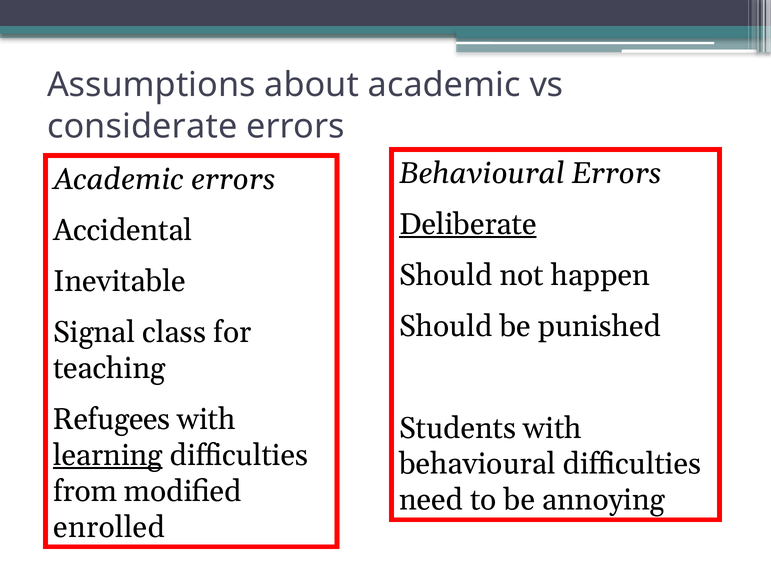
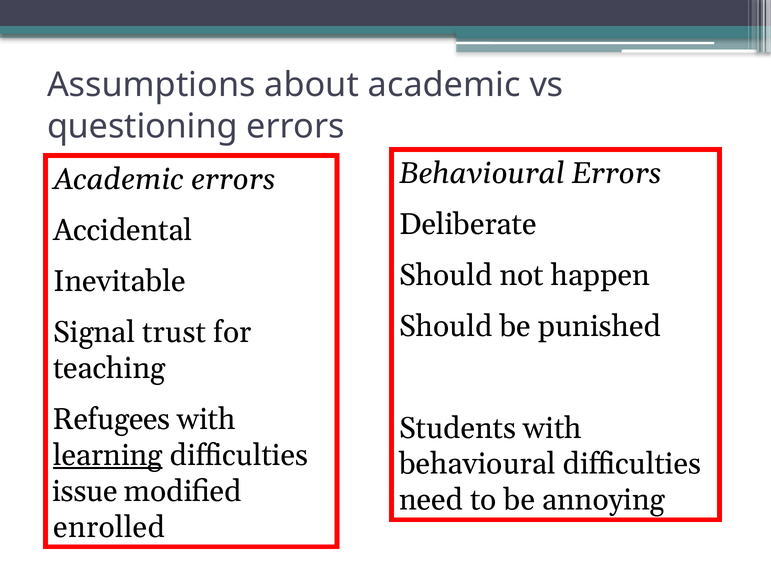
considerate: considerate -> questioning
Deliberate underline: present -> none
class: class -> trust
from: from -> issue
